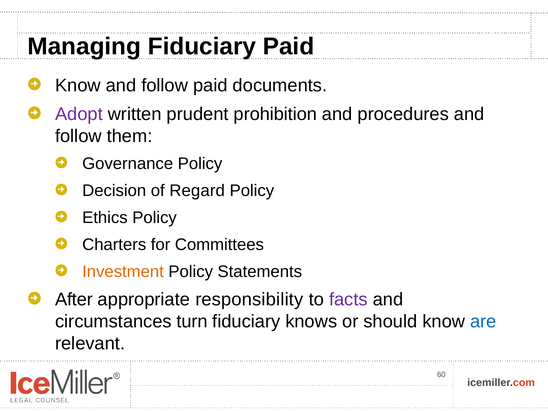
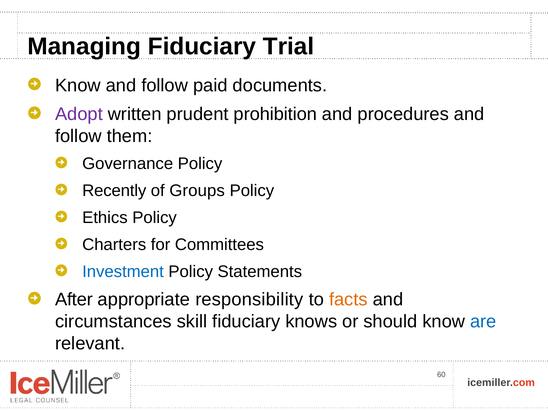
Fiduciary Paid: Paid -> Trial
Decision: Decision -> Recently
Regard: Regard -> Groups
Investment colour: orange -> blue
facts colour: purple -> orange
turn: turn -> skill
